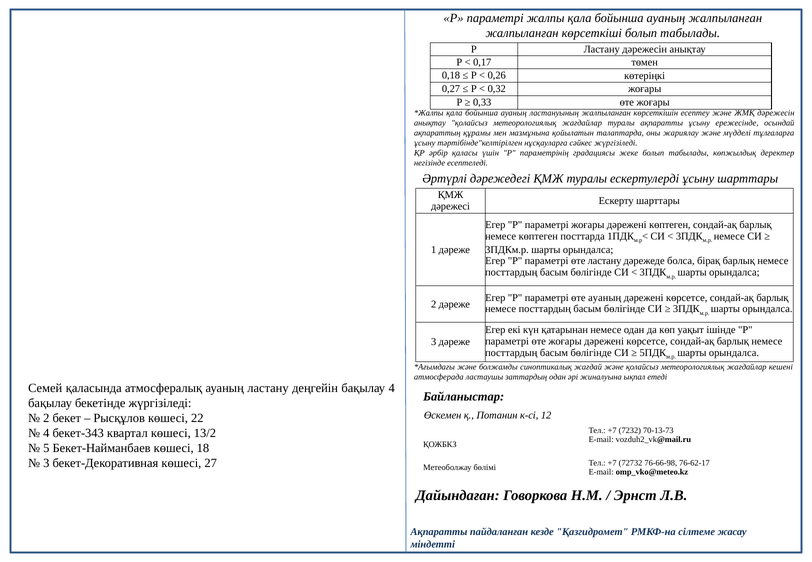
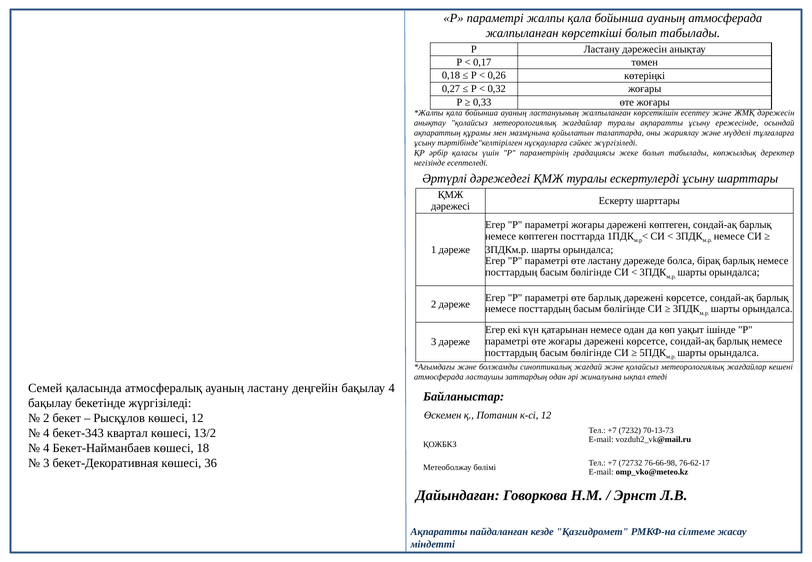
ауаның жалпыланған: жалпыланған -> атмосферада
өте ауаның: ауаның -> барлық
көшесі 22: 22 -> 12
5 at (46, 448): 5 -> 4
27: 27 -> 36
